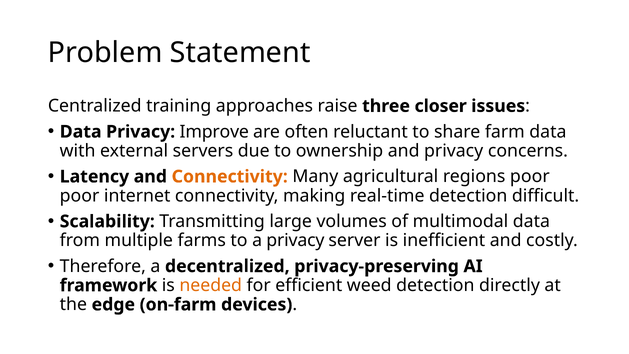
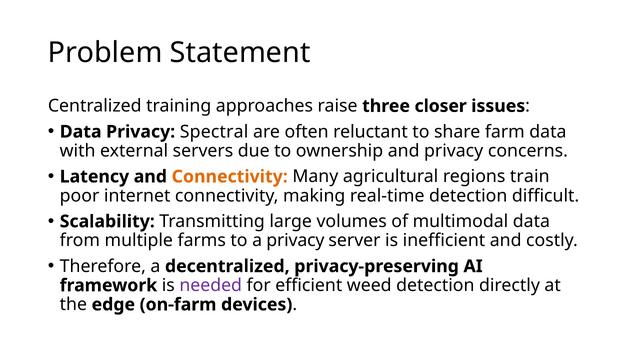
Improve: Improve -> Spectral
regions poor: poor -> train
needed colour: orange -> purple
